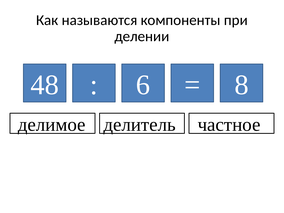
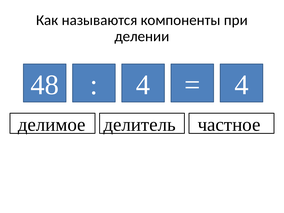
6 at (143, 85): 6 -> 4
8 at (242, 85): 8 -> 4
